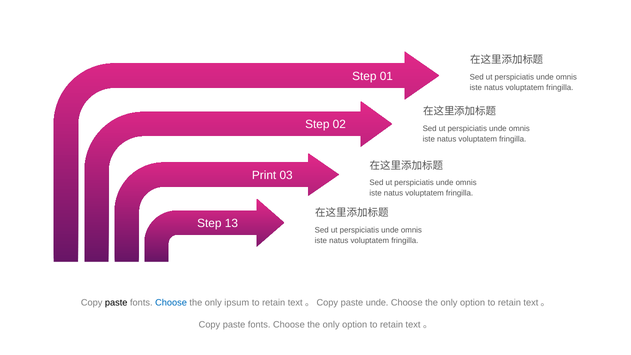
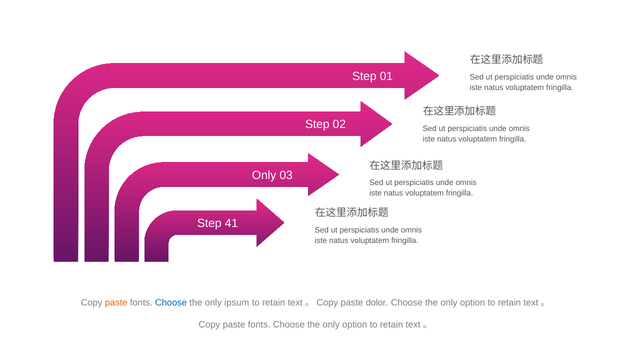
Print at (264, 175): Print -> Only
13: 13 -> 41
paste at (116, 303) colour: black -> orange
paste unde: unde -> dolor
